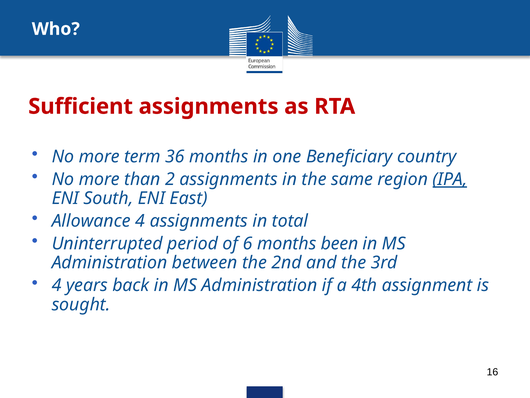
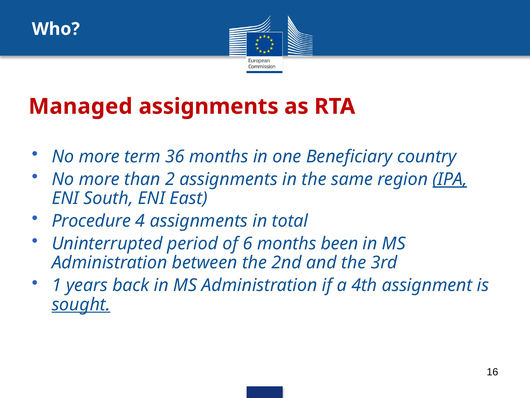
Sufficient: Sufficient -> Managed
Allowance: Allowance -> Procedure
4 at (57, 285): 4 -> 1
sought underline: none -> present
